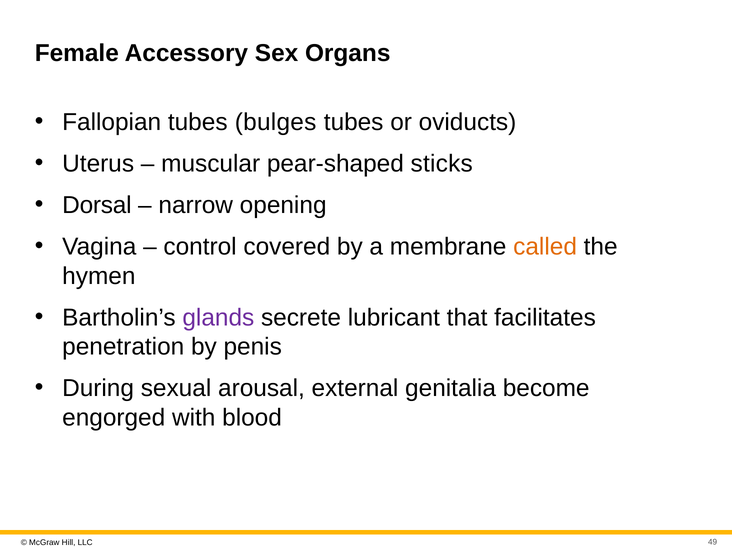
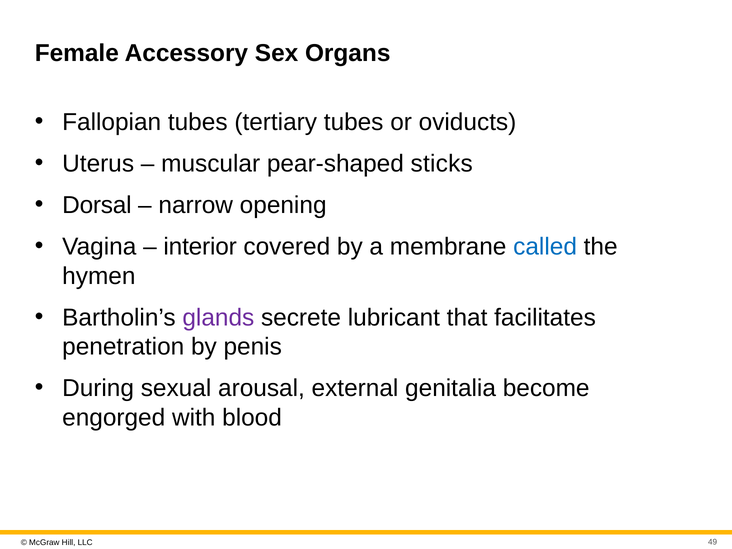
bulges: bulges -> tertiary
control: control -> interior
called colour: orange -> blue
